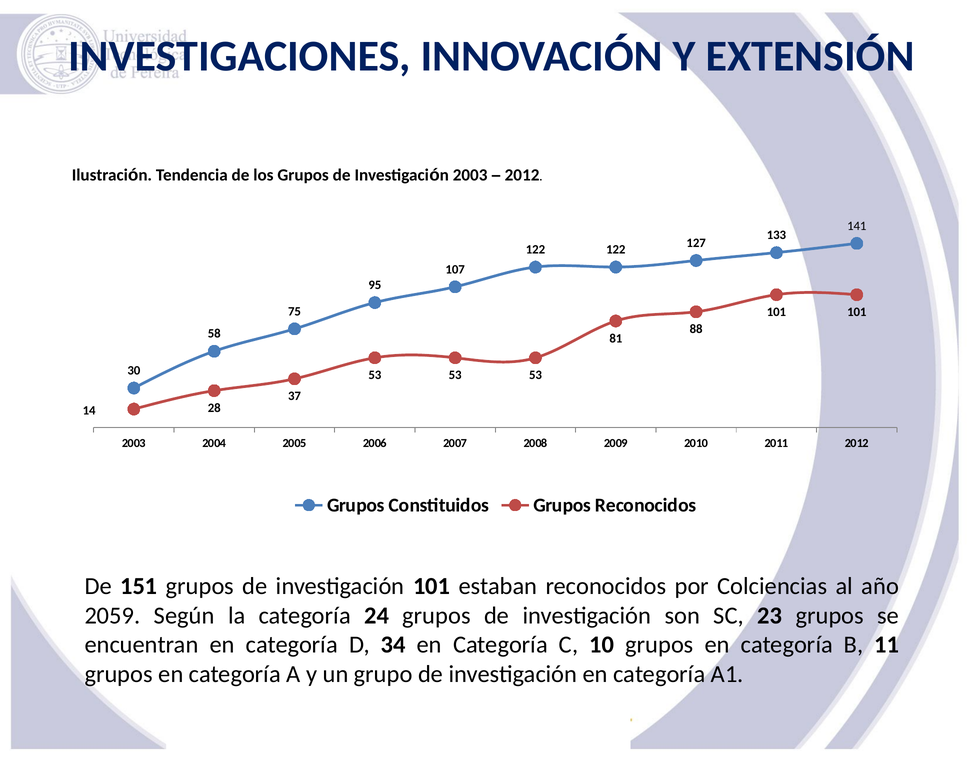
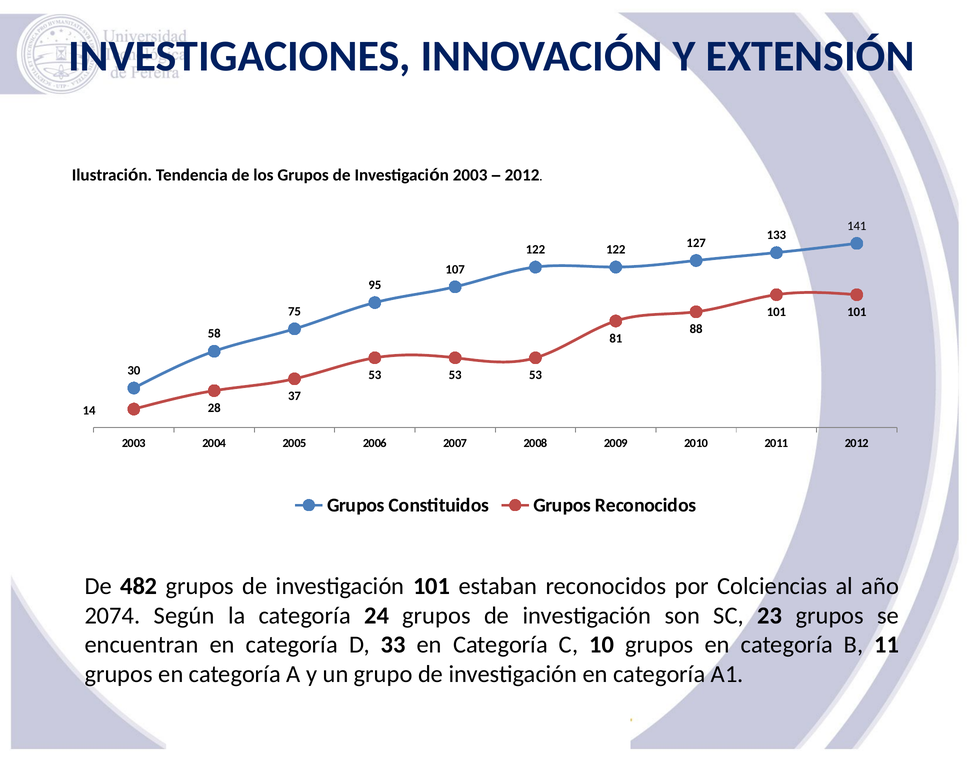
151: 151 -> 482
2059: 2059 -> 2074
34: 34 -> 33
